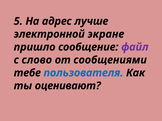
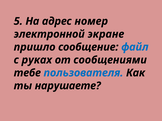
лучше: лучше -> номер
файл colour: purple -> blue
слово: слово -> руках
оценивают: оценивают -> нарушаете
